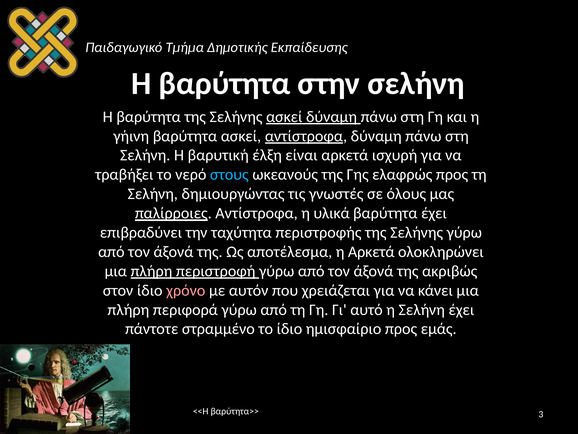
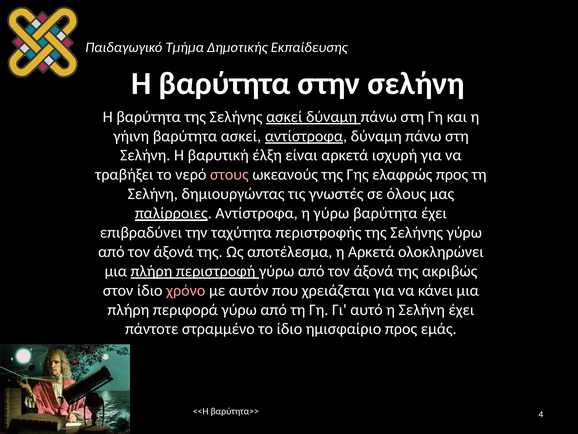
στους colour: light blue -> pink
η υλικά: υλικά -> γύρω
3: 3 -> 4
